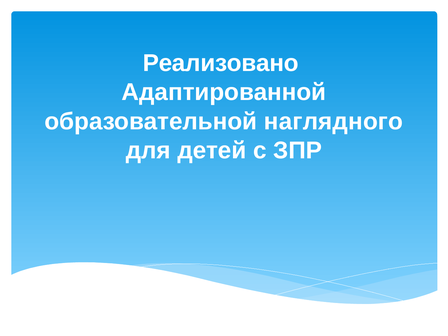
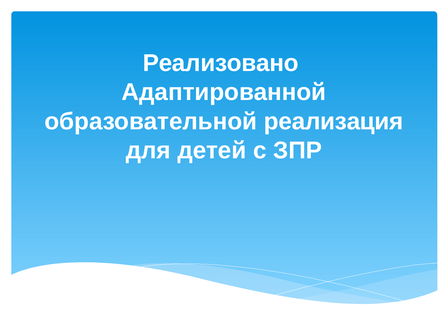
наглядного: наглядного -> реализация
